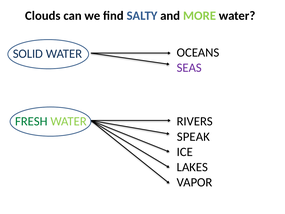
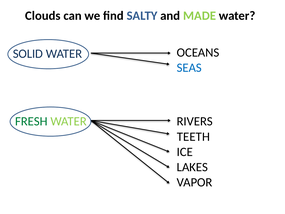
MORE: MORE -> MADE
SEAS colour: purple -> blue
SPEAK: SPEAK -> TEETH
